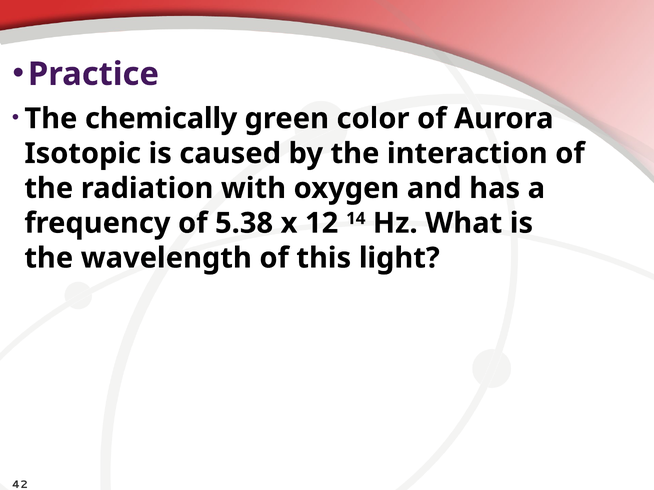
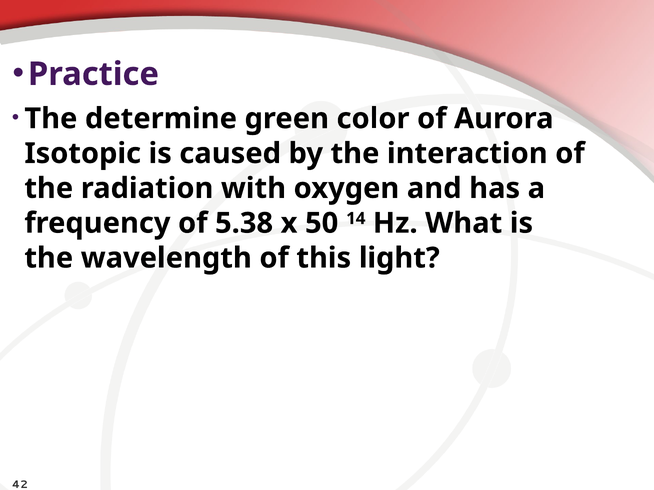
chemically: chemically -> determine
12: 12 -> 50
